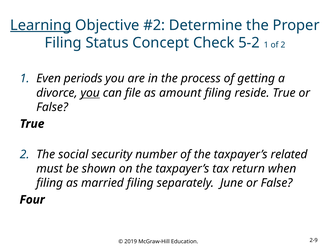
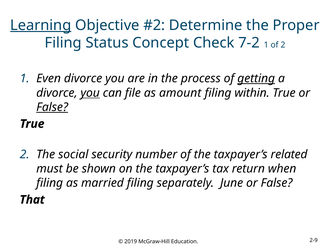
5-2: 5-2 -> 7-2
Even periods: periods -> divorce
getting underline: none -> present
reside: reside -> within
False at (52, 107) underline: none -> present
Four: Four -> That
